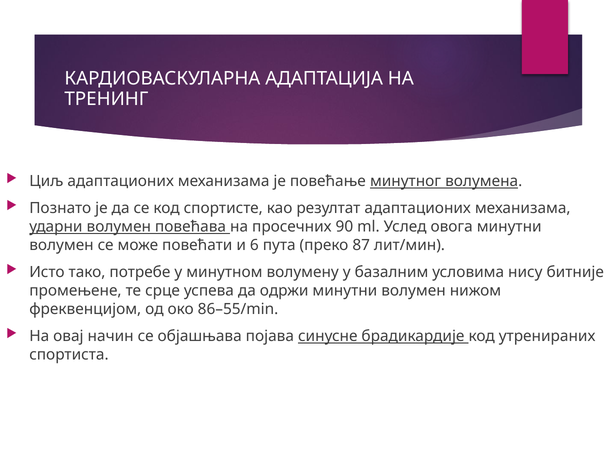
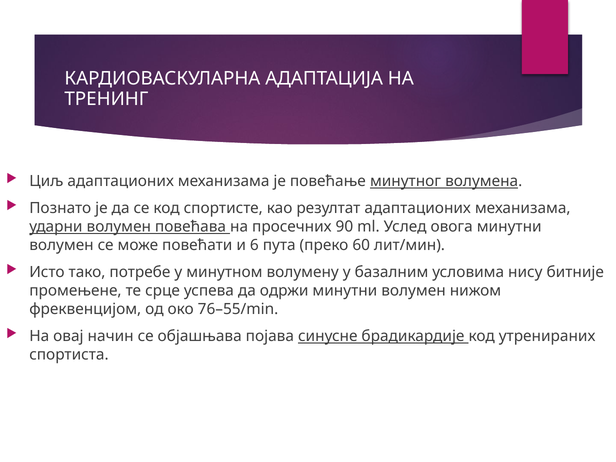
87: 87 -> 60
86–55/min: 86–55/min -> 76–55/min
